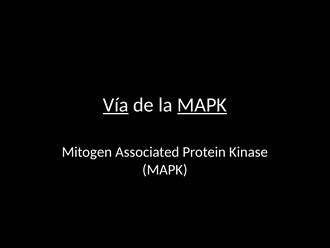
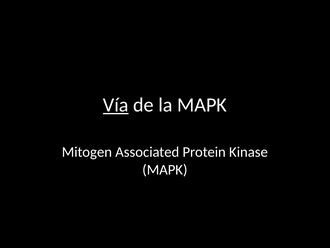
MAPK at (202, 105) underline: present -> none
